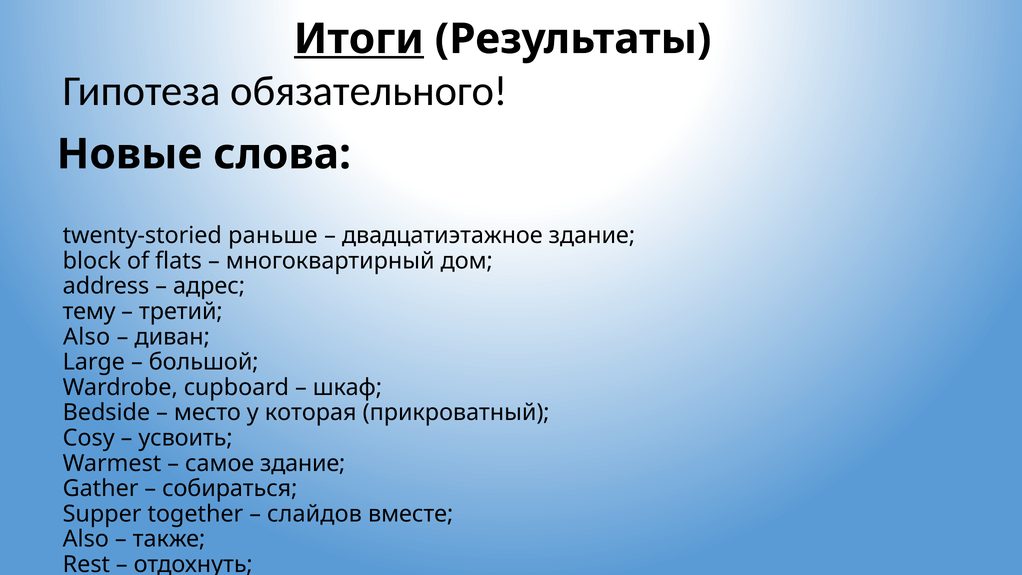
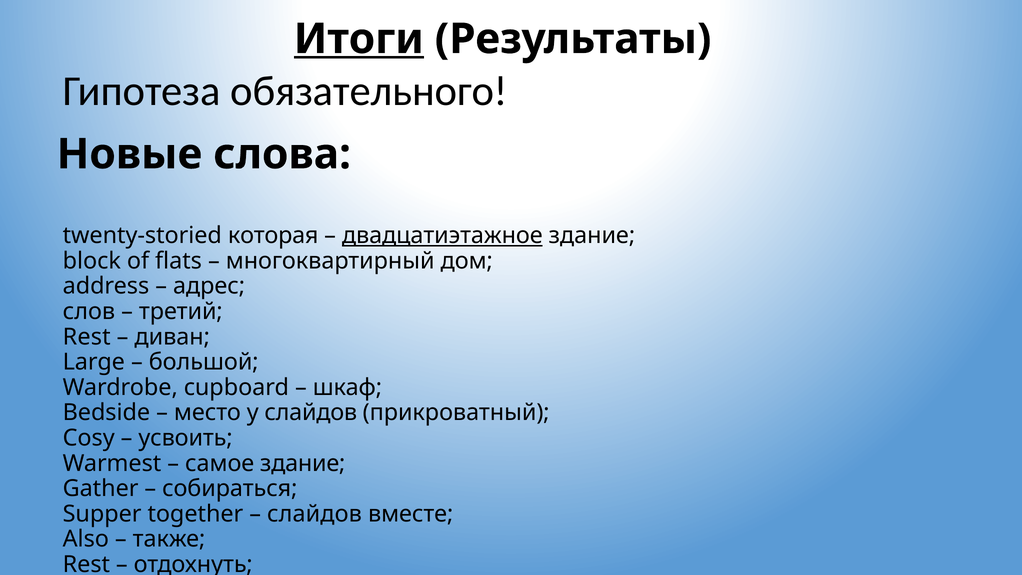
раньше: раньше -> которая
двадцатиэтажное underline: none -> present
тему: тему -> слов
Also at (87, 337): Also -> Rest
у которая: которая -> слайдов
